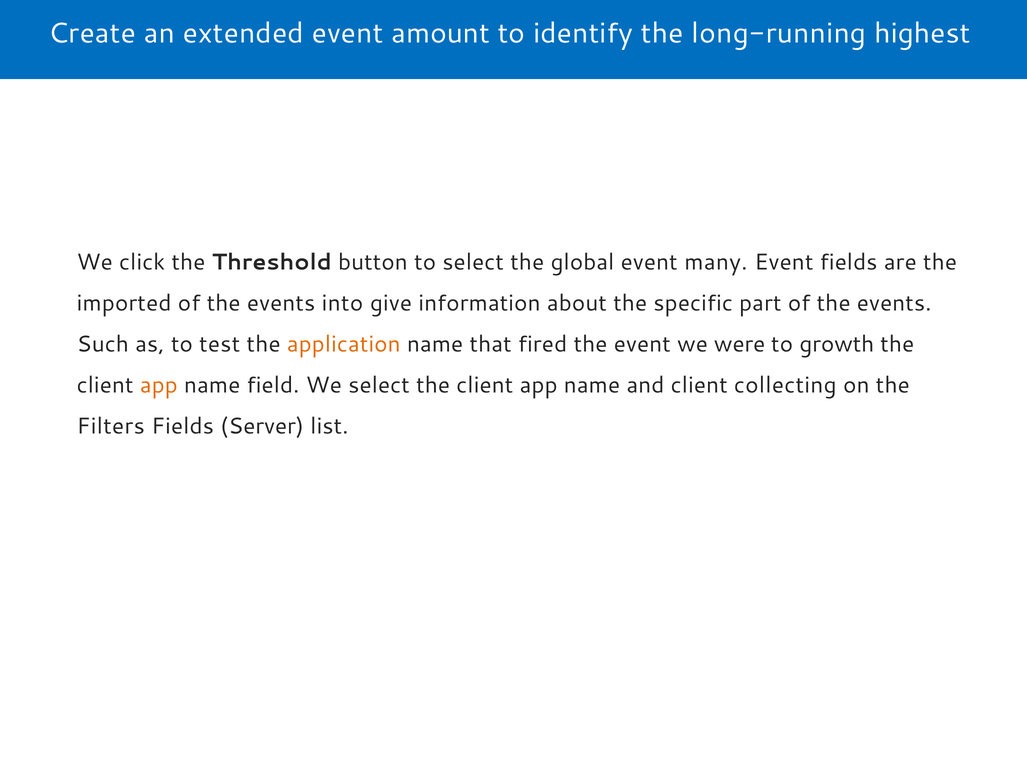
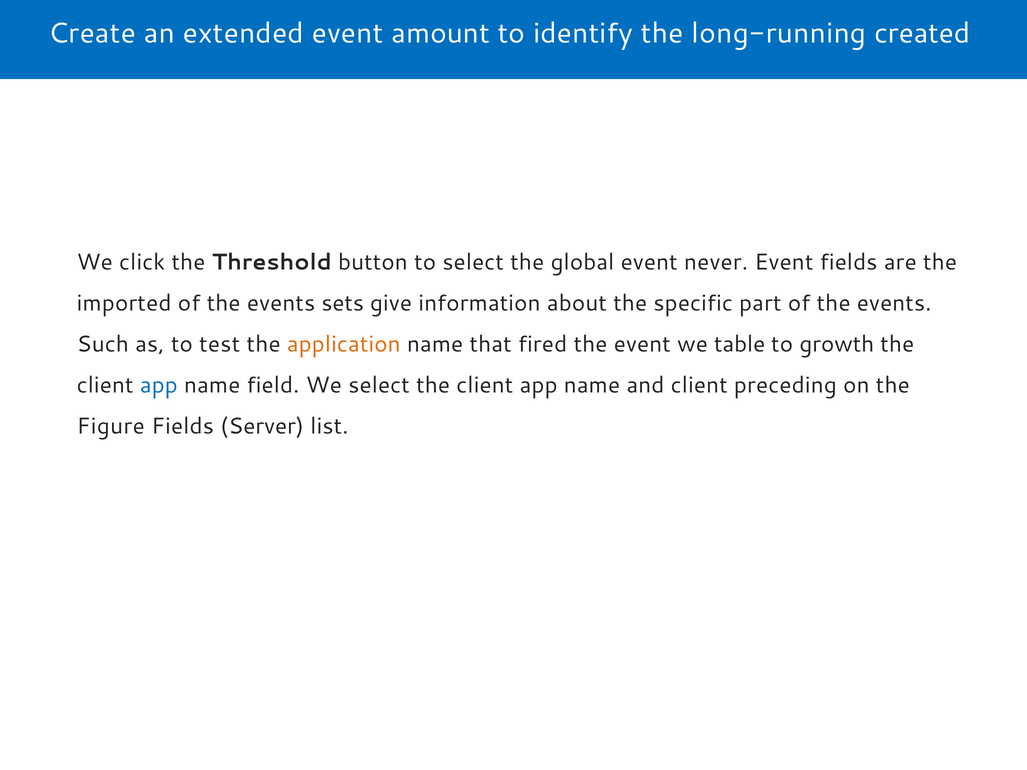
highest: highest -> created
many: many -> never
into: into -> sets
were: were -> table
app at (159, 385) colour: orange -> blue
collecting: collecting -> preceding
Filters: Filters -> Figure
